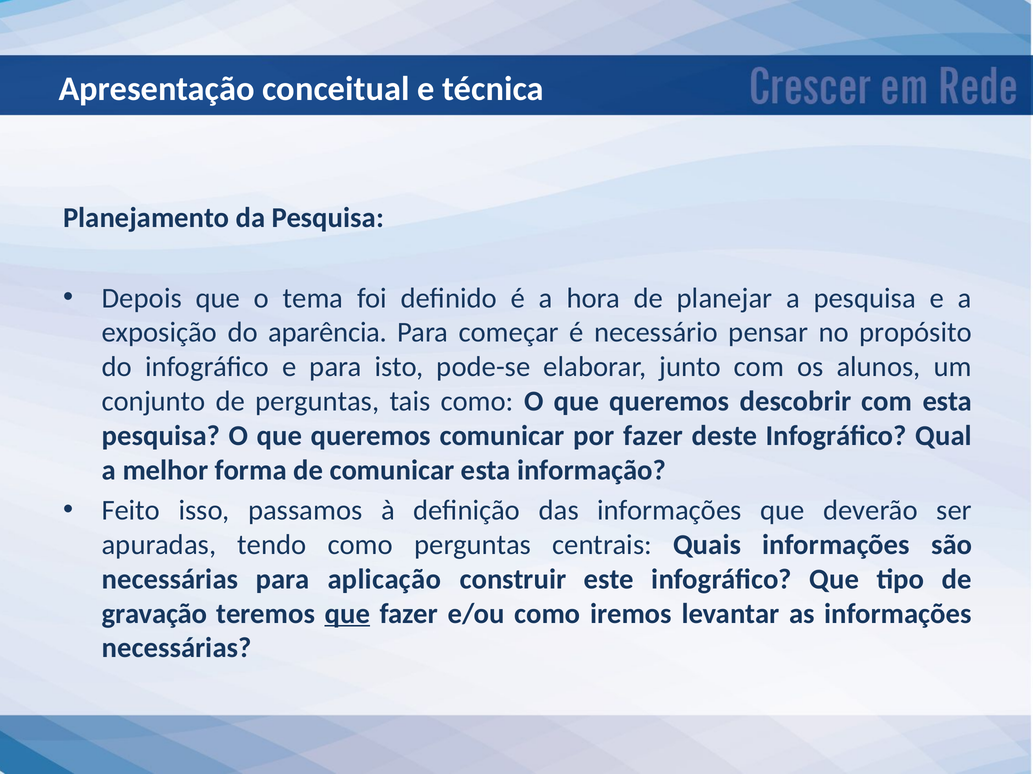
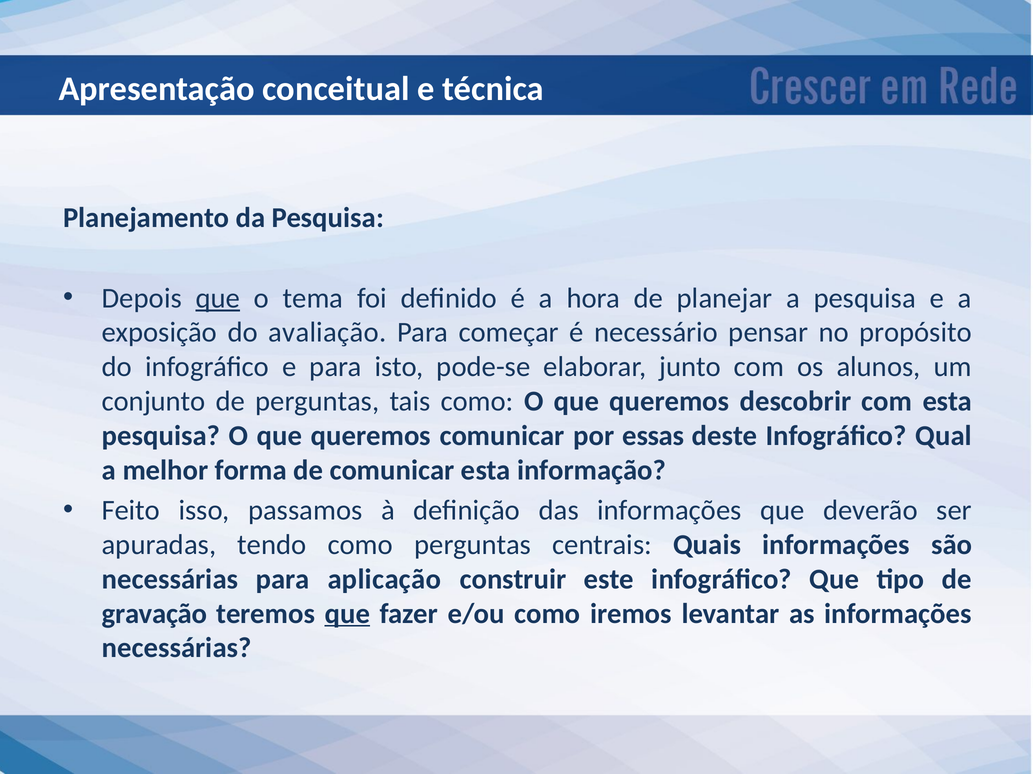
que at (218, 298) underline: none -> present
aparência: aparência -> avaliação
por fazer: fazer -> essas
